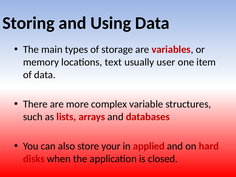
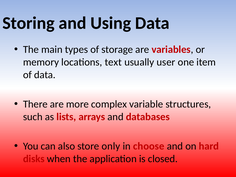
your: your -> only
applied: applied -> choose
